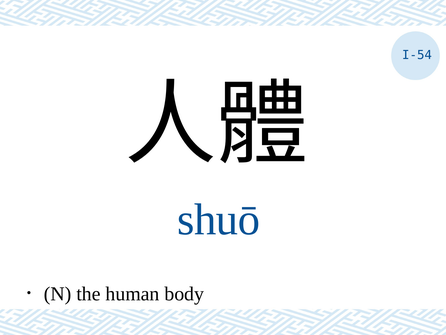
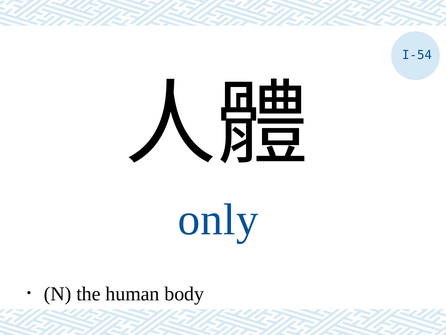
shuō: shuō -> only
